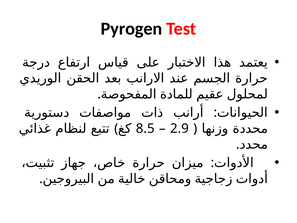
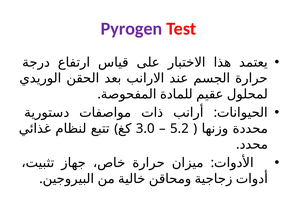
Pyrogen colour: black -> purple
8.5: 8.5 -> 3.0
2.9: 2.9 -> 5.2
